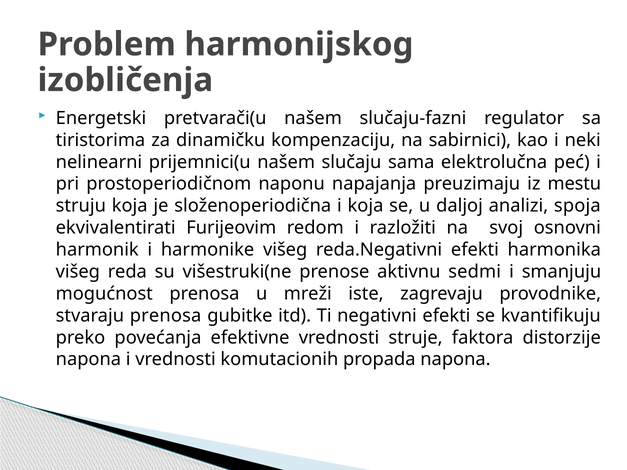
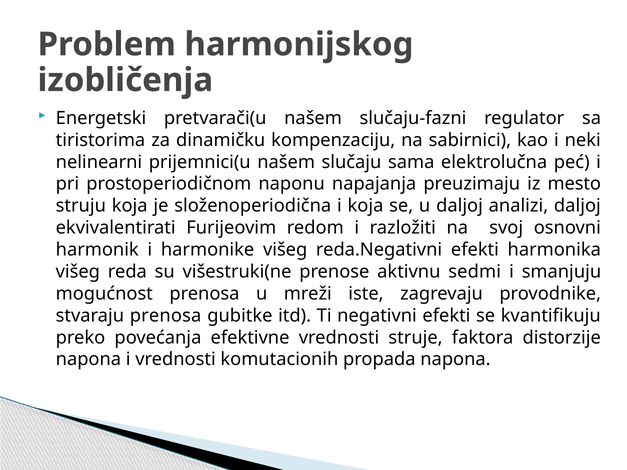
mestu: mestu -> mesto
analizi spoja: spoja -> daljoj
